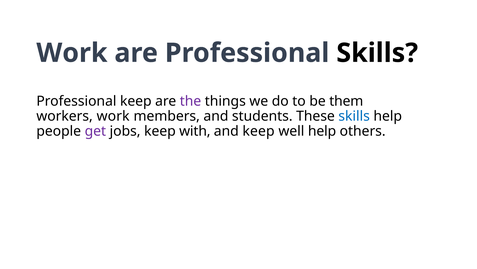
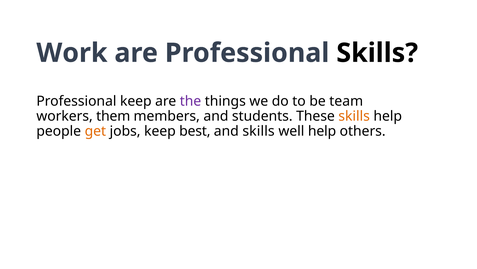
them: them -> team
workers work: work -> them
skills at (354, 116) colour: blue -> orange
get colour: purple -> orange
with: with -> best
and keep: keep -> skills
